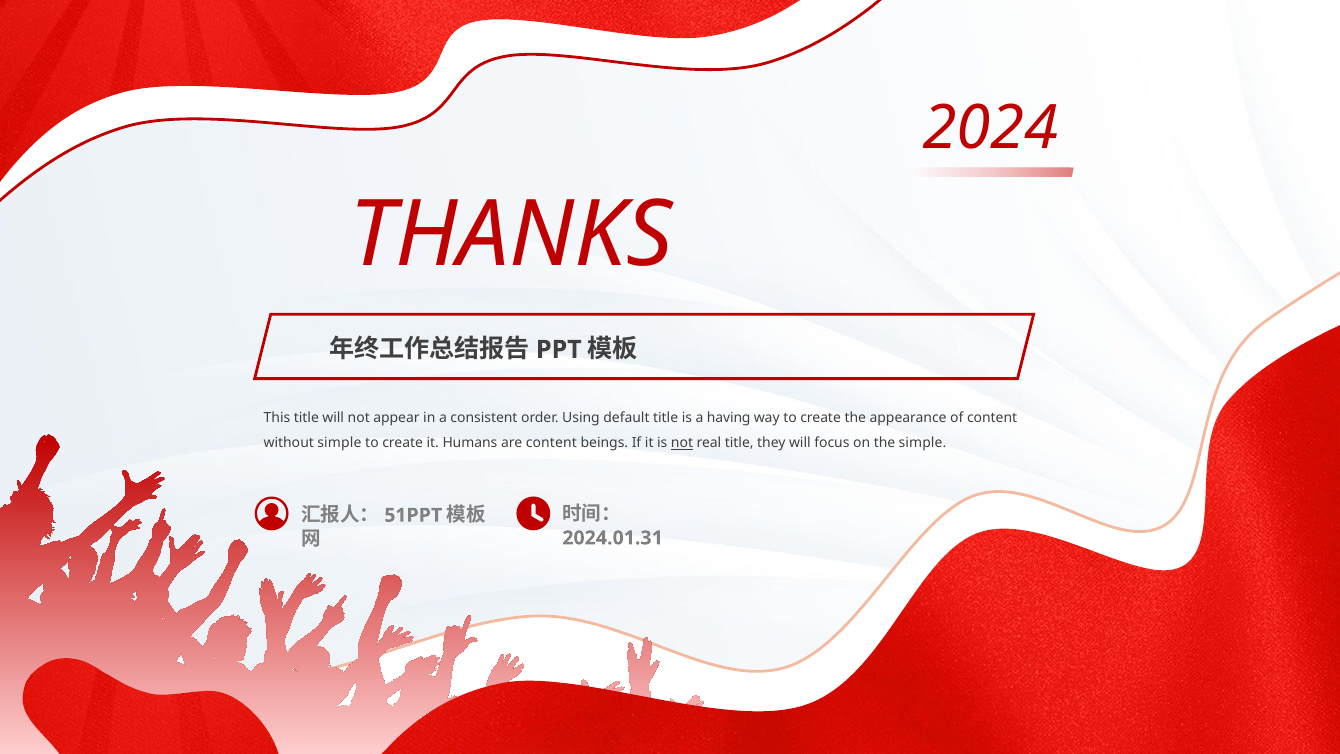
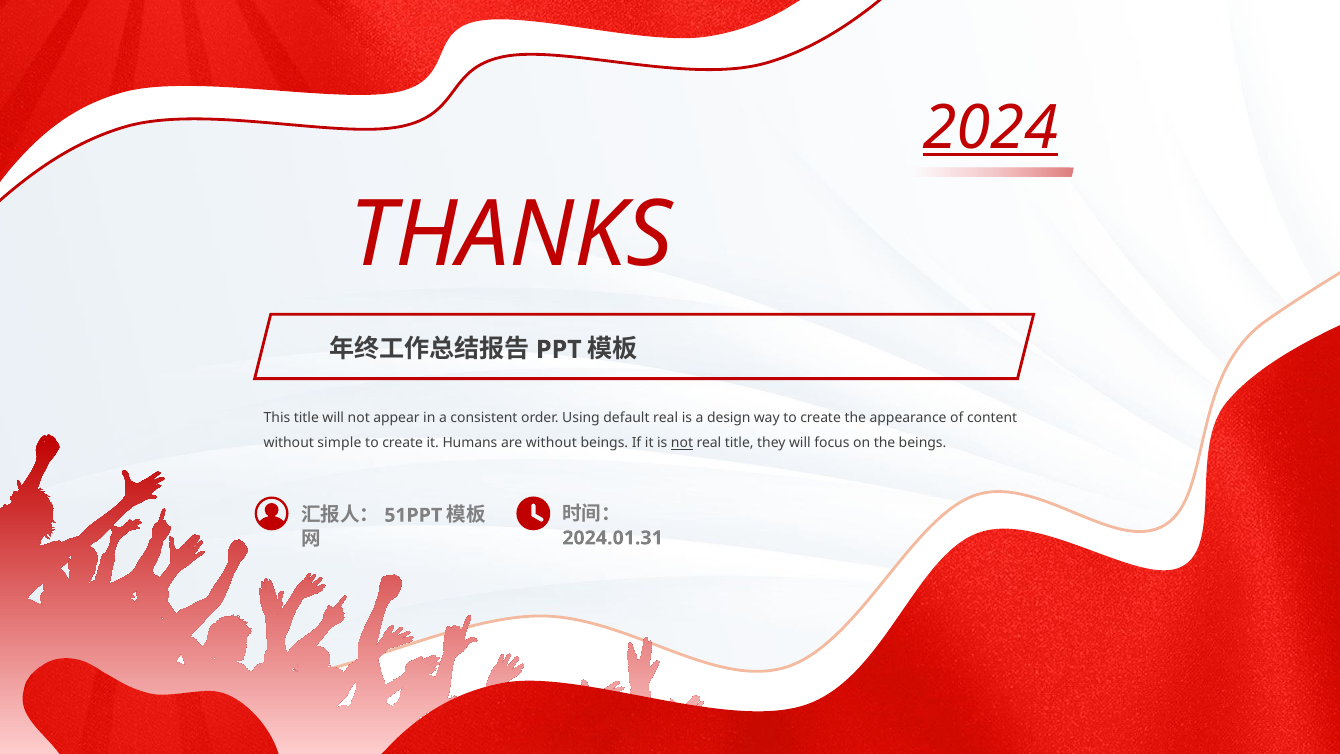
2024 underline: none -> present
default title: title -> real
having: having -> design
are content: content -> without
the simple: simple -> beings
